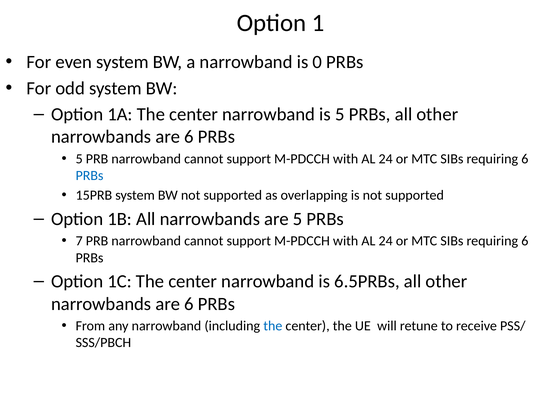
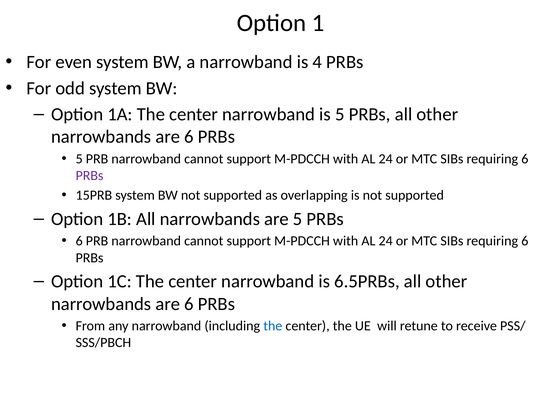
0: 0 -> 4
PRBs at (90, 176) colour: blue -> purple
7 at (79, 241): 7 -> 6
